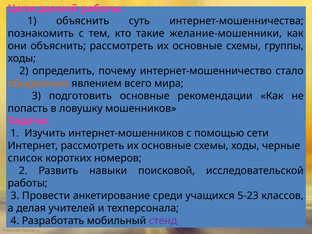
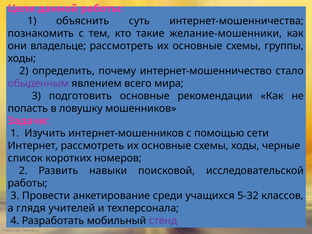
они объяснить: объяснить -> владельце
обыденным colour: orange -> purple
5-23: 5-23 -> 5-32
делая: делая -> глядя
